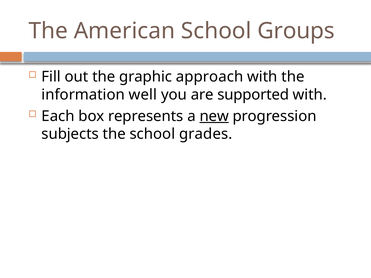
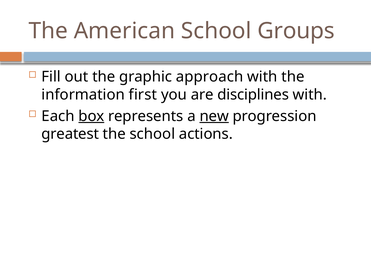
well: well -> first
supported: supported -> disciplines
box underline: none -> present
subjects: subjects -> greatest
grades: grades -> actions
